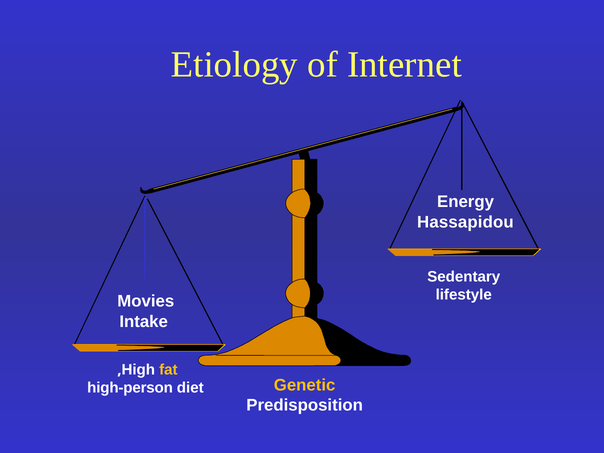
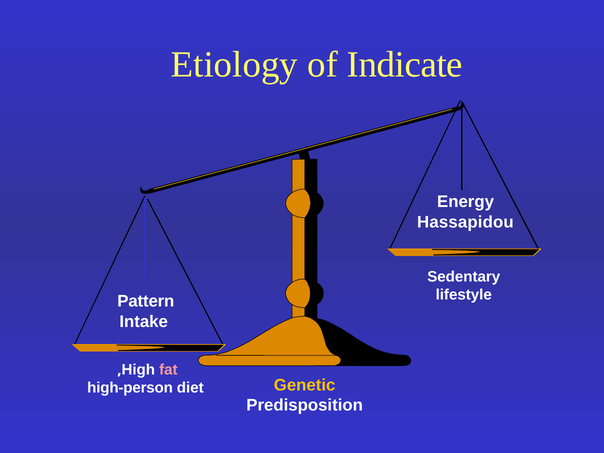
Internet: Internet -> Indicate
Movies: Movies -> Pattern
fat colour: yellow -> pink
